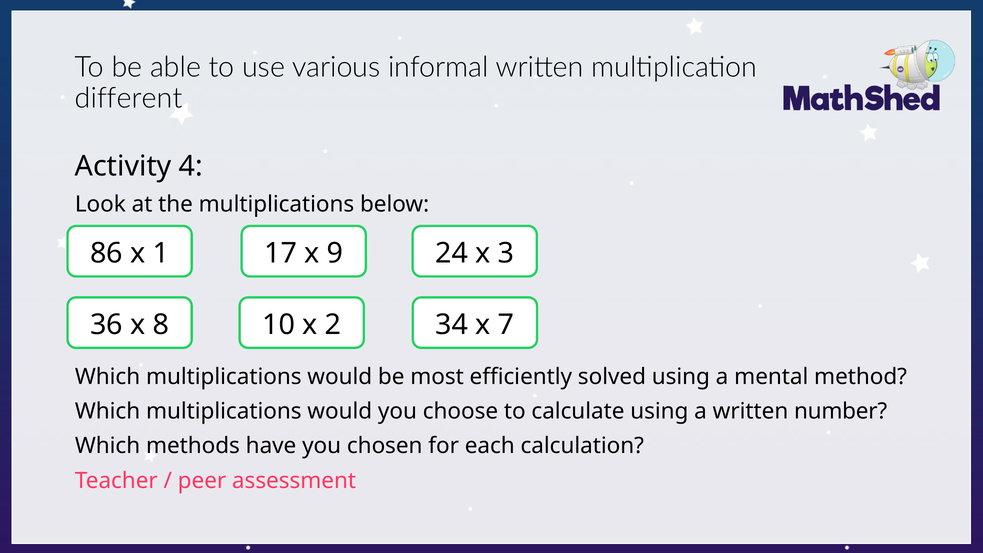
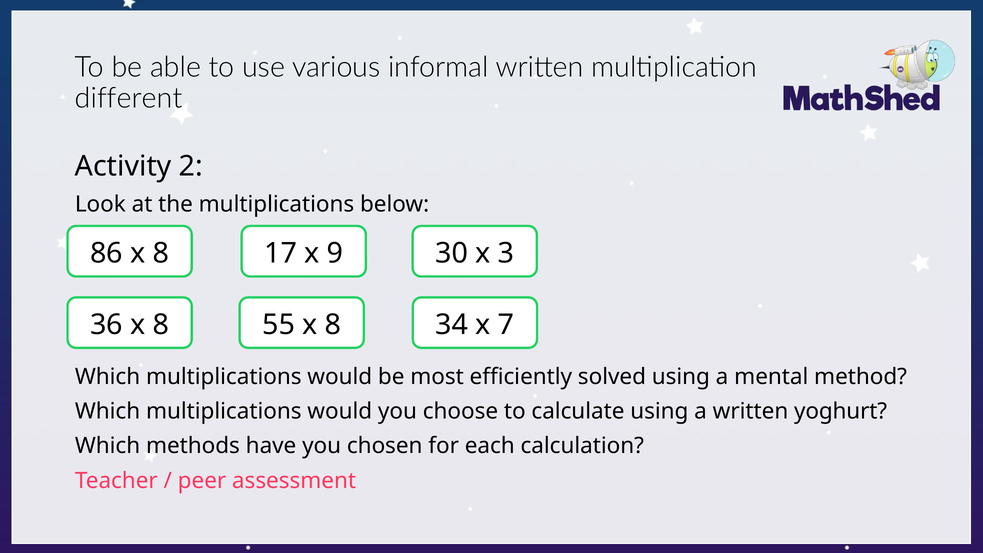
4: 4 -> 2
86 x 1: 1 -> 8
24: 24 -> 30
10: 10 -> 55
2 at (333, 325): 2 -> 8
number: number -> yoghurt
